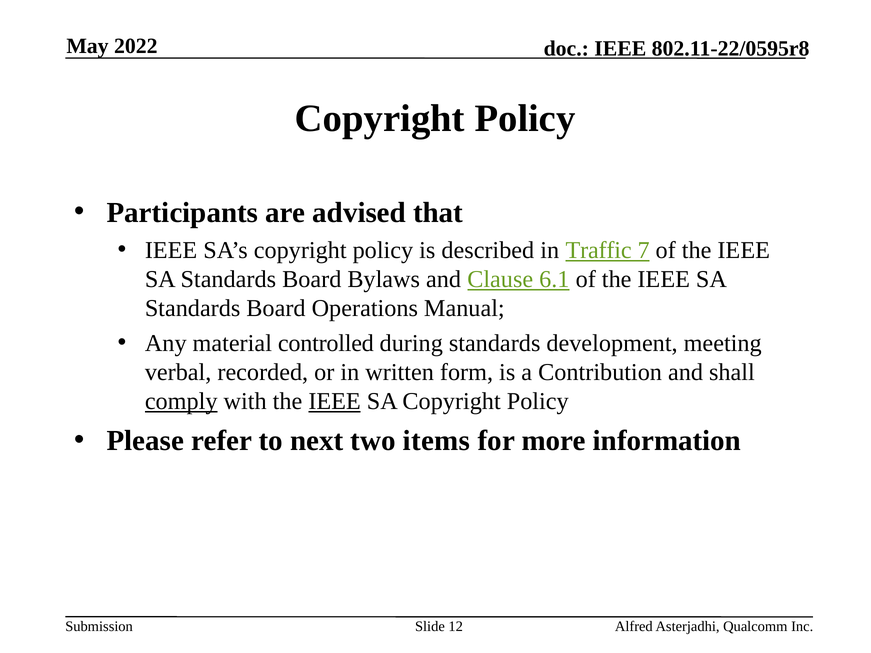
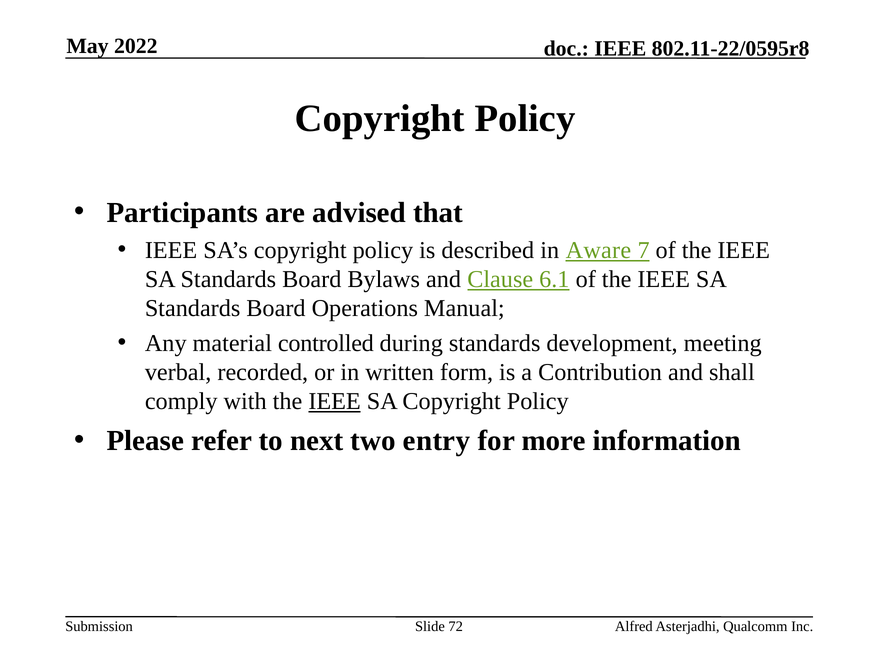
Traffic: Traffic -> Aware
comply underline: present -> none
items: items -> entry
12: 12 -> 72
